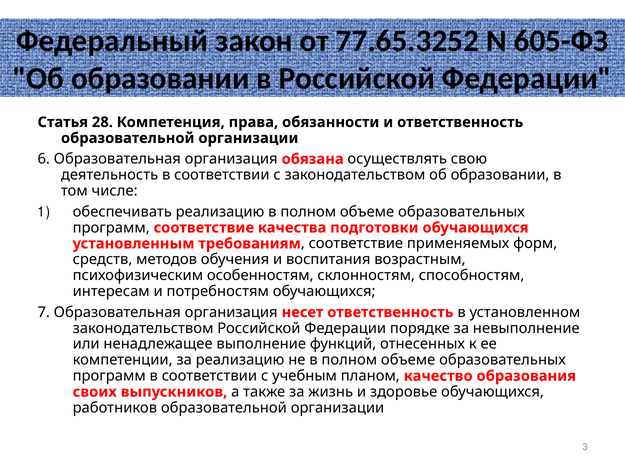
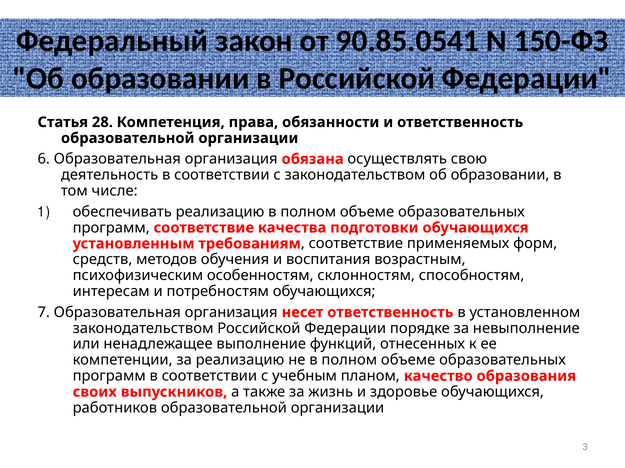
77.65.3252: 77.65.3252 -> 90.85.0541
605-ФЗ: 605-ФЗ -> 150-ФЗ
